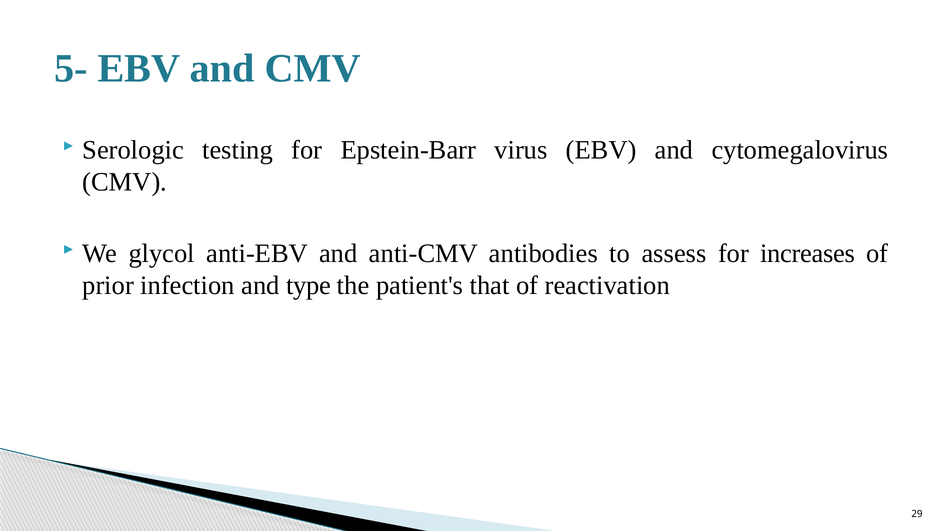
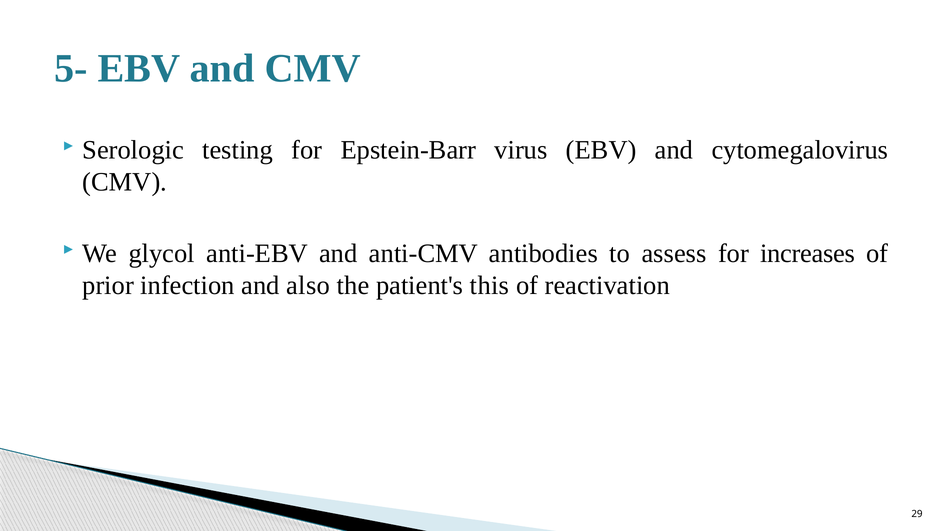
type: type -> also
that: that -> this
